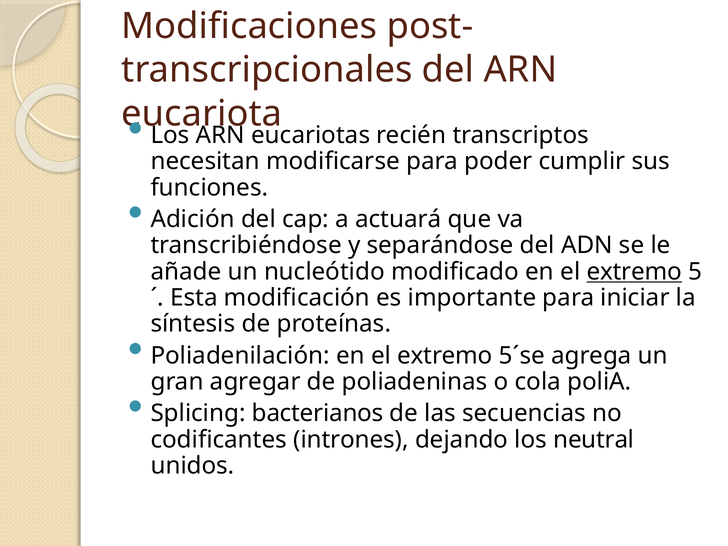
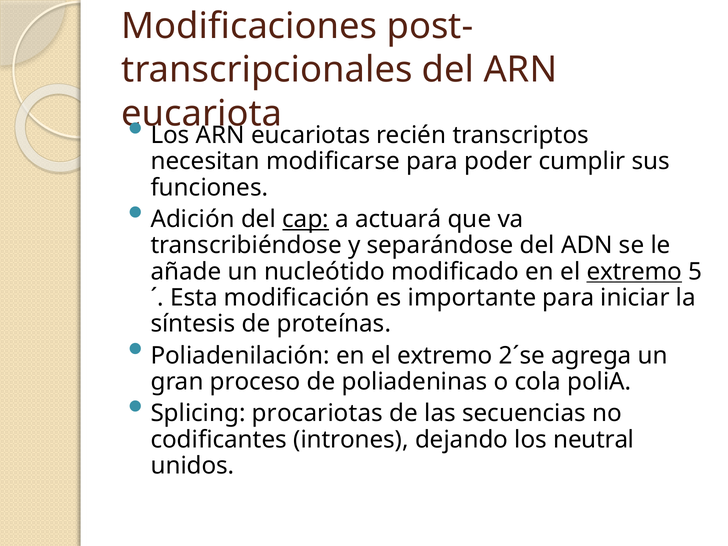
cap underline: none -> present
5´se: 5´se -> 2´se
agregar: agregar -> proceso
bacterianos: bacterianos -> procariotas
